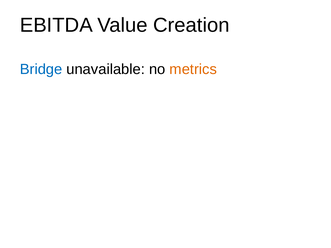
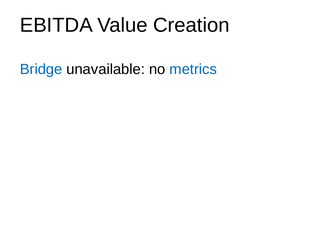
metrics colour: orange -> blue
